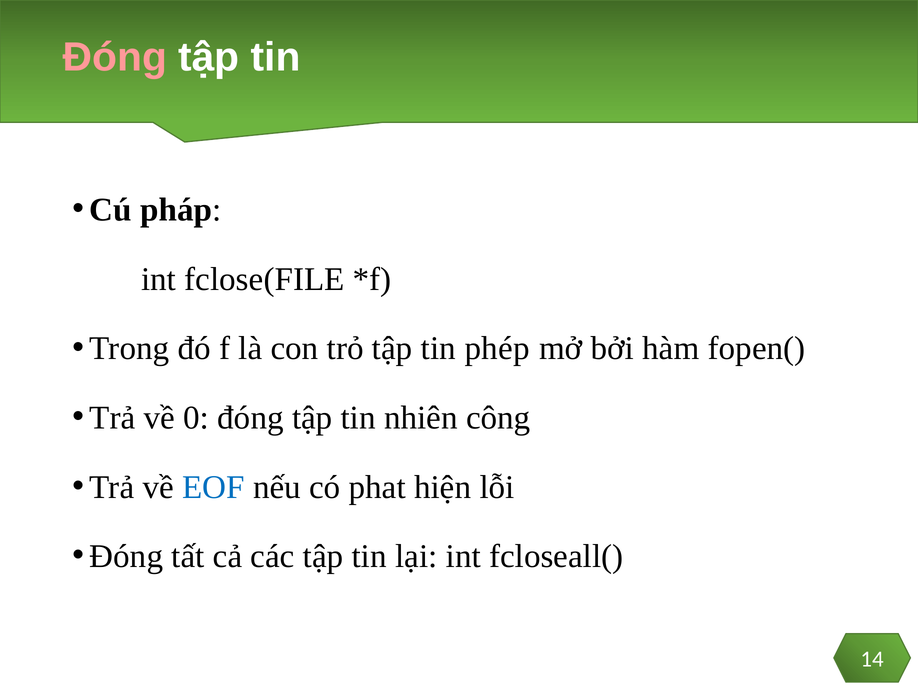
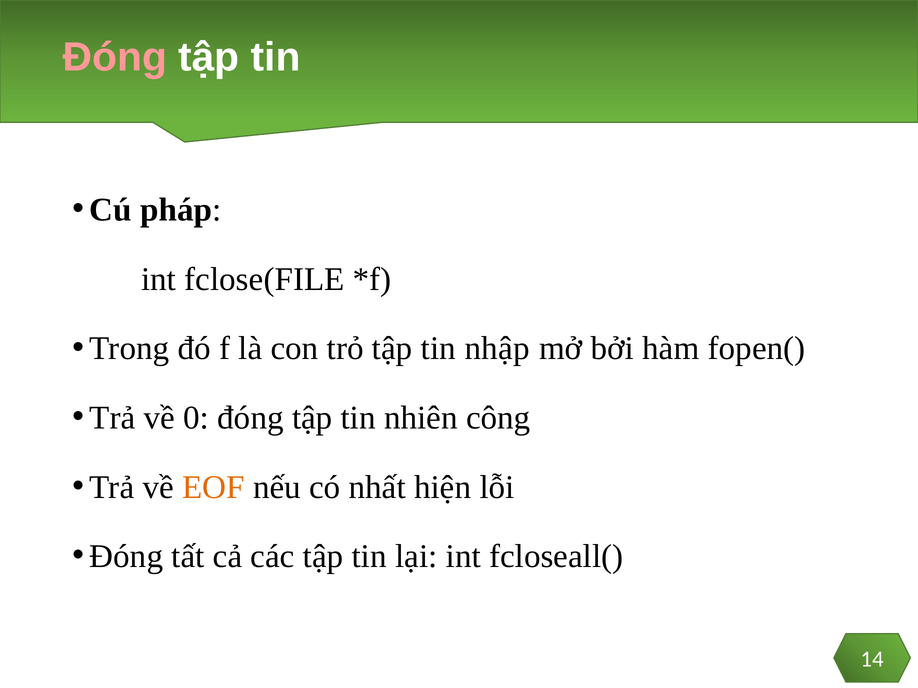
phép: phép -> nhập
EOF colour: blue -> orange
phat: phat -> nhất
